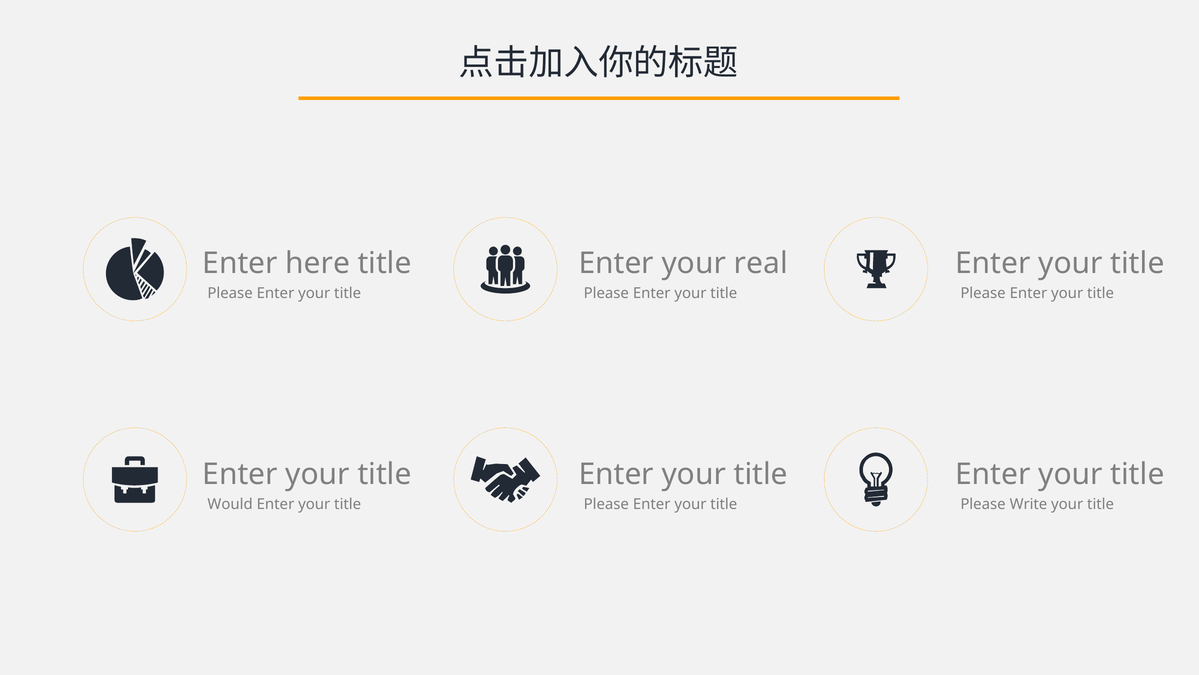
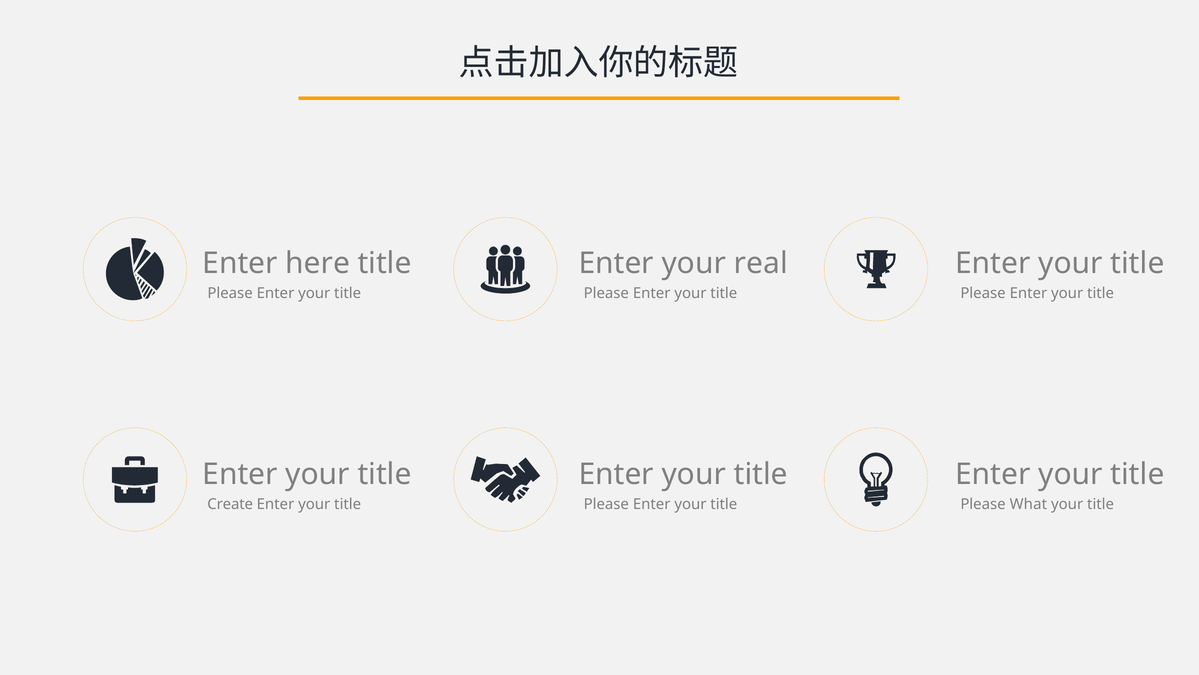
Would: Would -> Create
Write: Write -> What
